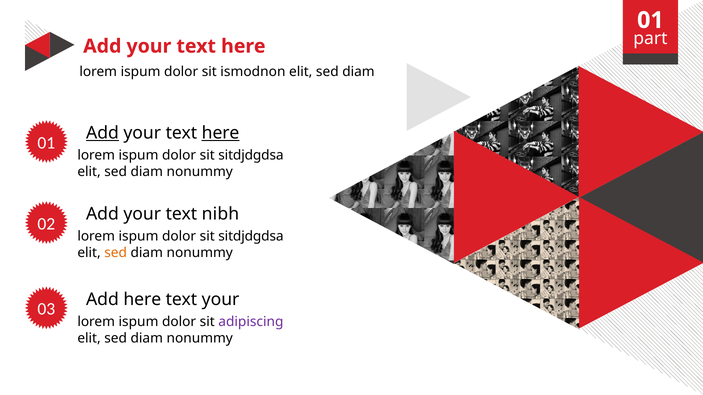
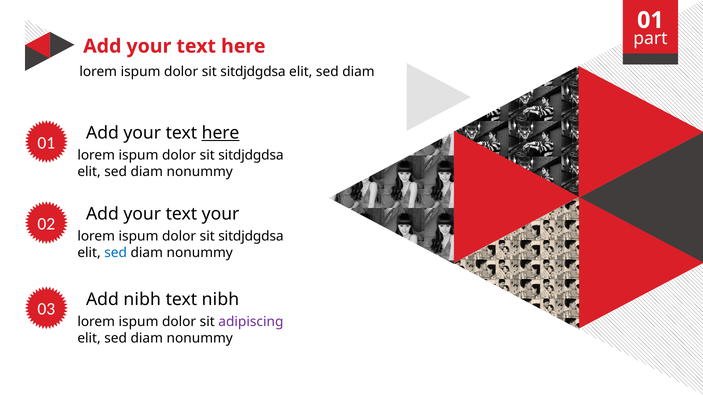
ismodnon at (253, 72): ismodnon -> sitdjdgdsa
Add at (102, 133) underline: present -> none
text nibh: nibh -> your
sed at (116, 253) colour: orange -> blue
Add here: here -> nibh
text your: your -> nibh
